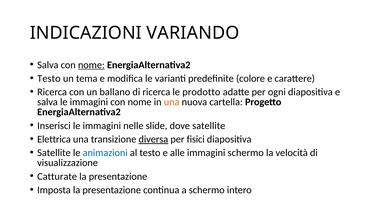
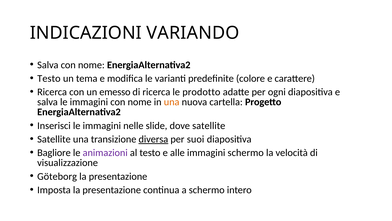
nome at (91, 65) underline: present -> none
ballano: ballano -> emesso
Elettrica at (54, 139): Elettrica -> Satellite
fisici: fisici -> suoi
Satellite at (54, 153): Satellite -> Bagliore
animazioni colour: blue -> purple
Catturate: Catturate -> Göteborg
